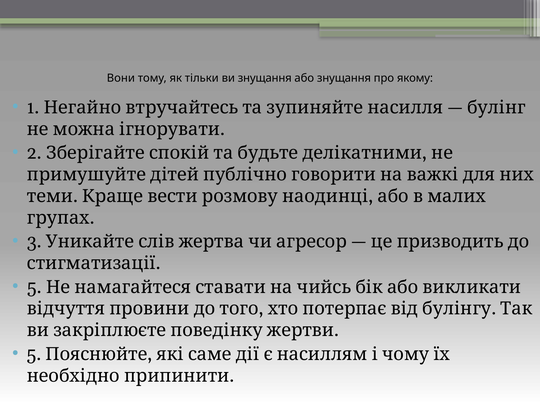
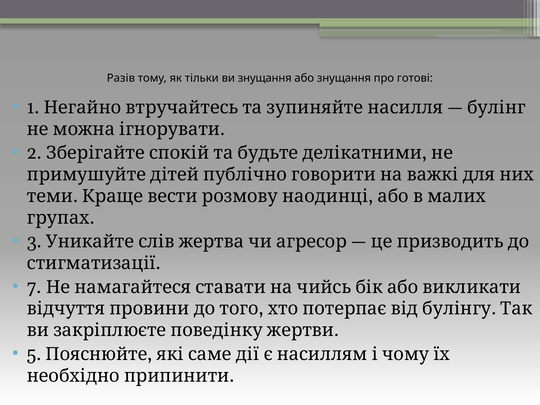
Вони: Вони -> Разів
якому: якому -> готові
5 at (34, 287): 5 -> 7
